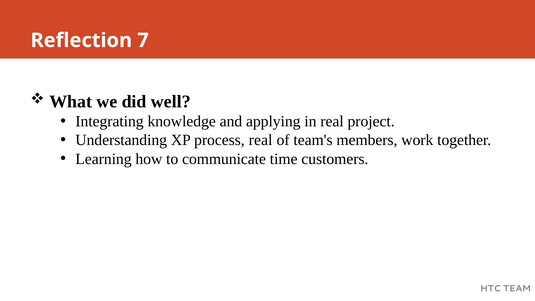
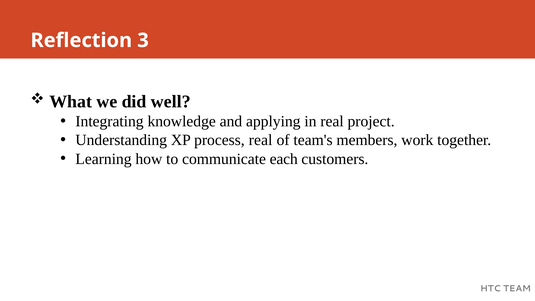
7: 7 -> 3
time: time -> each
